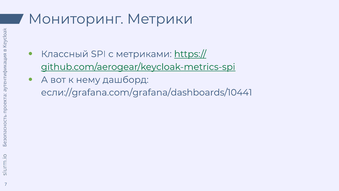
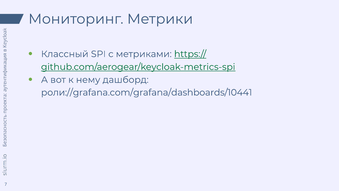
если://grafana.com/grafana/dashboards/10441: если://grafana.com/grafana/dashboards/10441 -> роли://grafana.com/grafana/dashboards/10441
